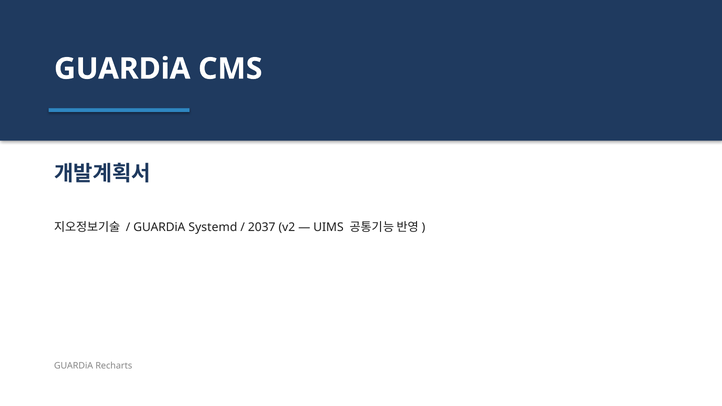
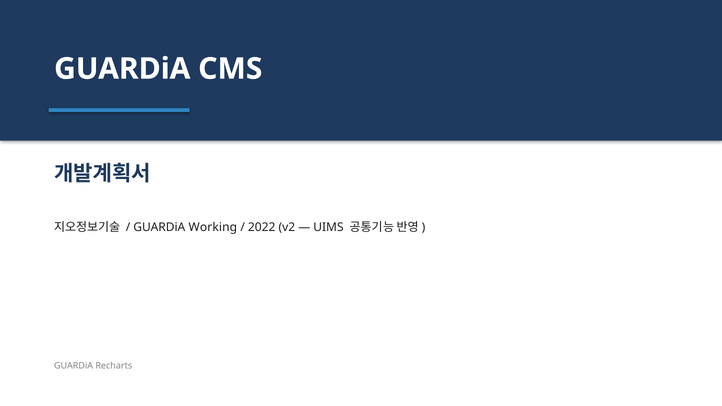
Systemd: Systemd -> Working
2037: 2037 -> 2022
